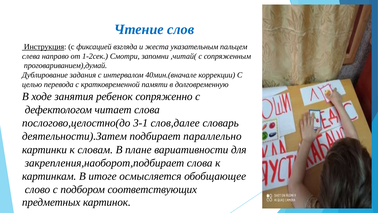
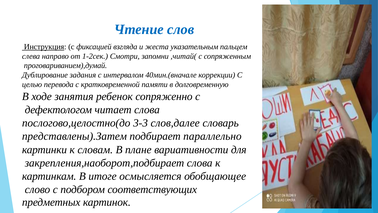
3-1: 3-1 -> 3-3
деятельности).Затем: деятельности).Затем -> представлены).Затем
